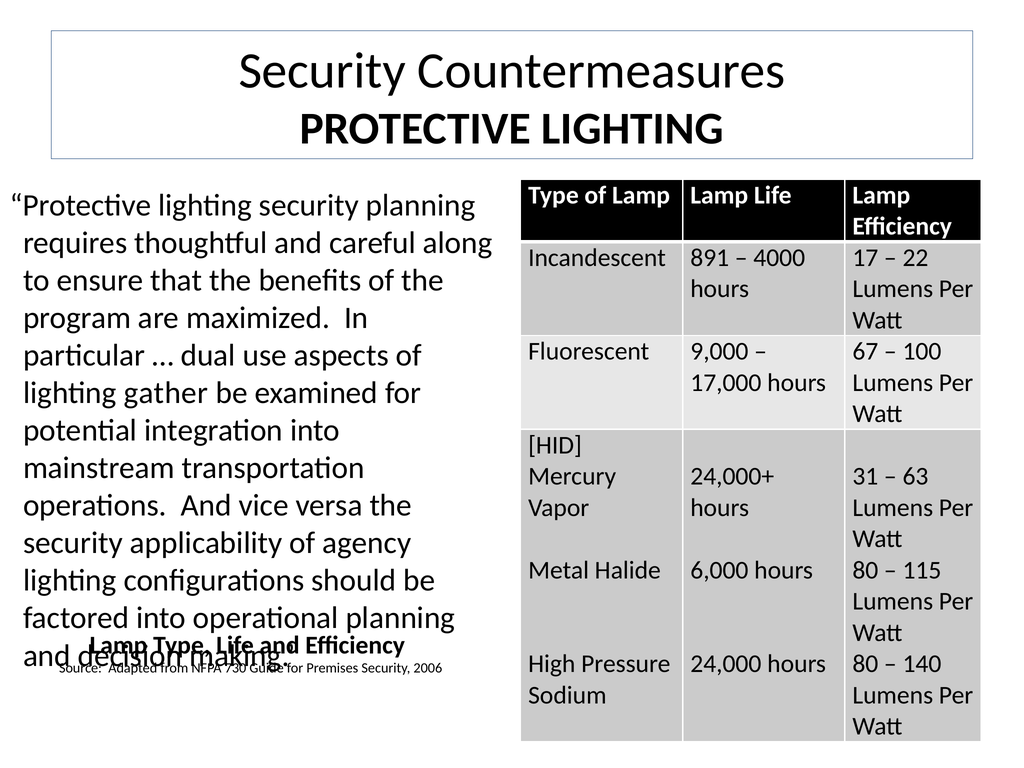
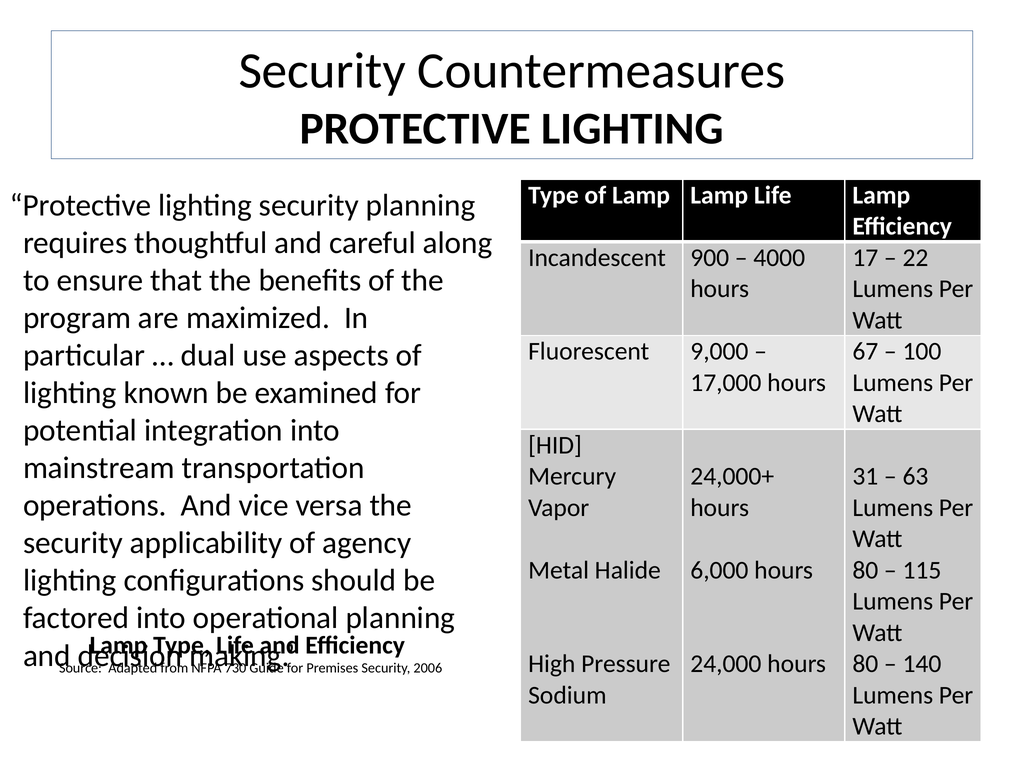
891: 891 -> 900
gather: gather -> known
